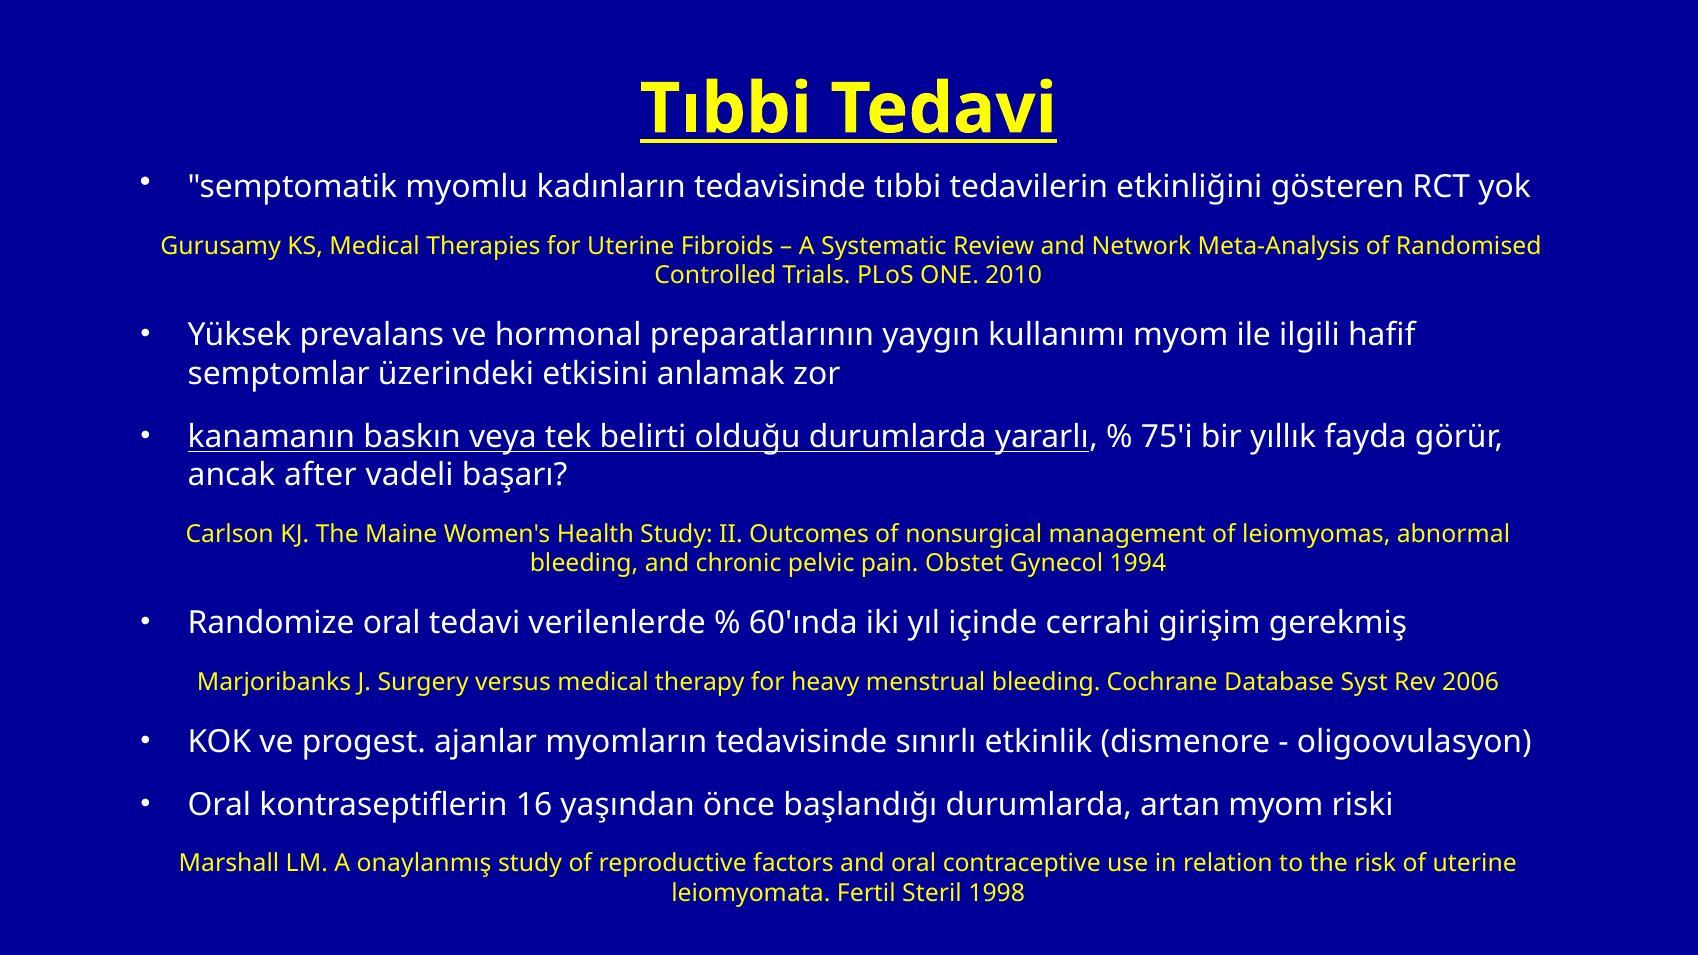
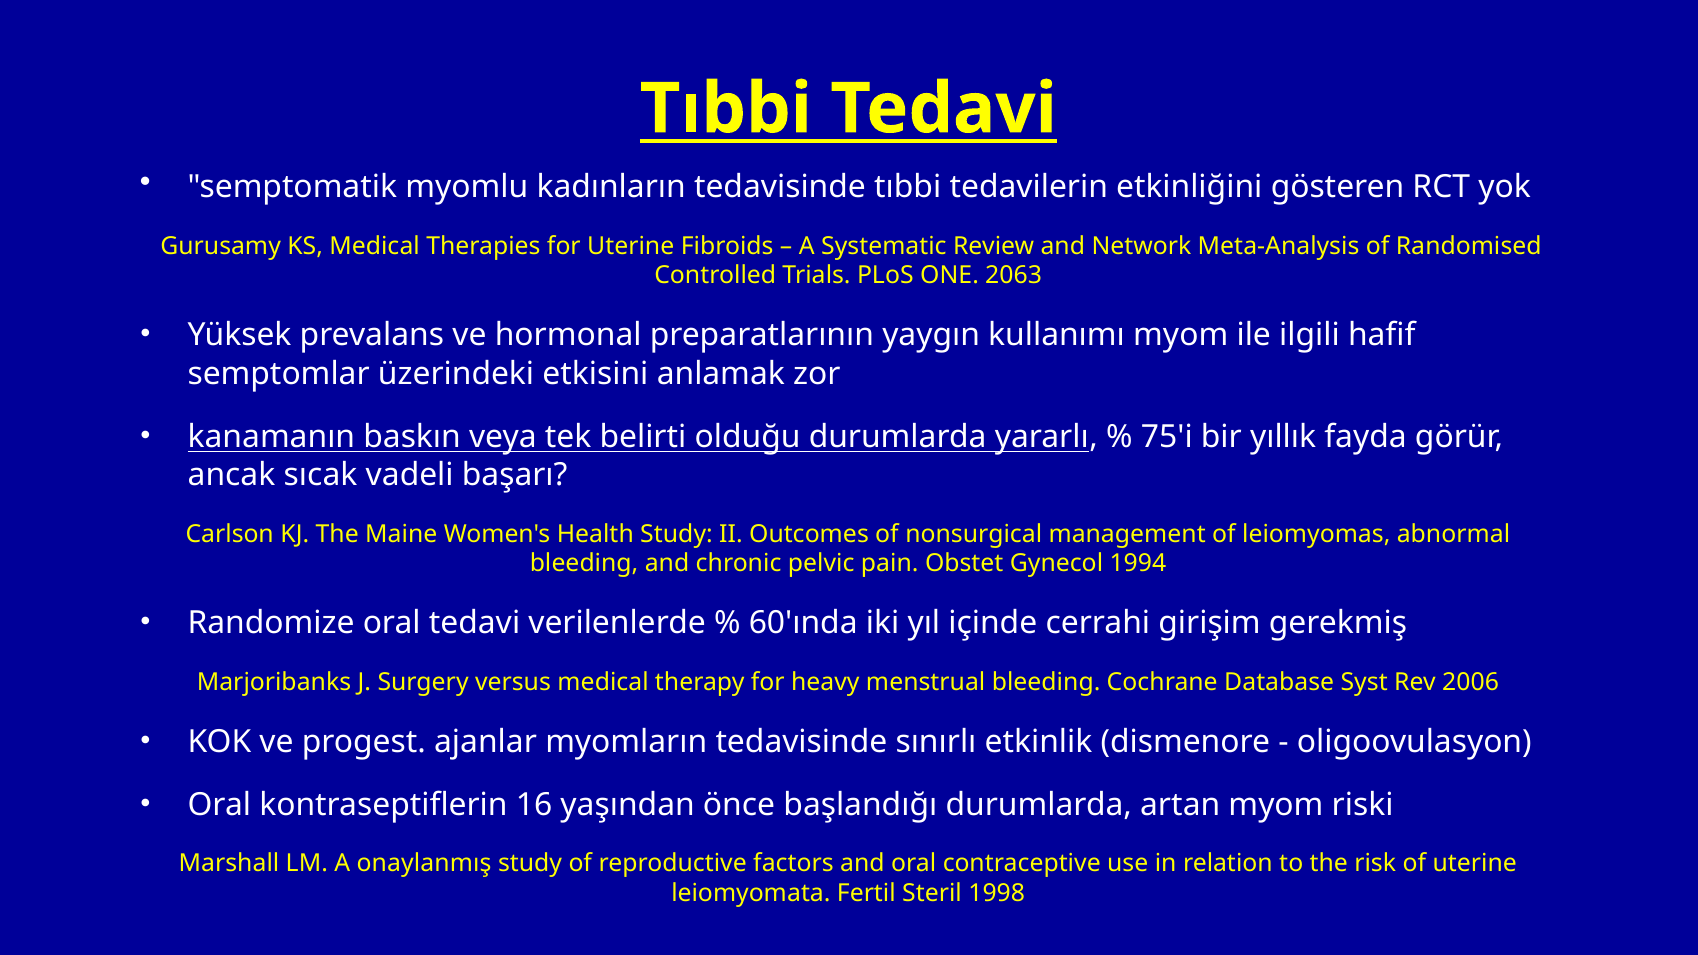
2010: 2010 -> 2063
after: after -> sıcak
